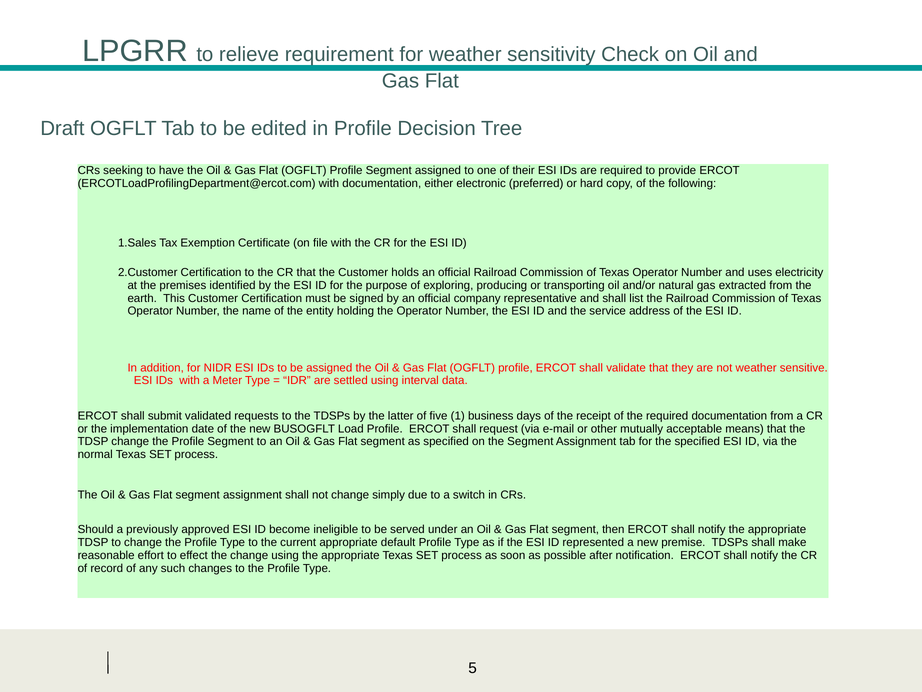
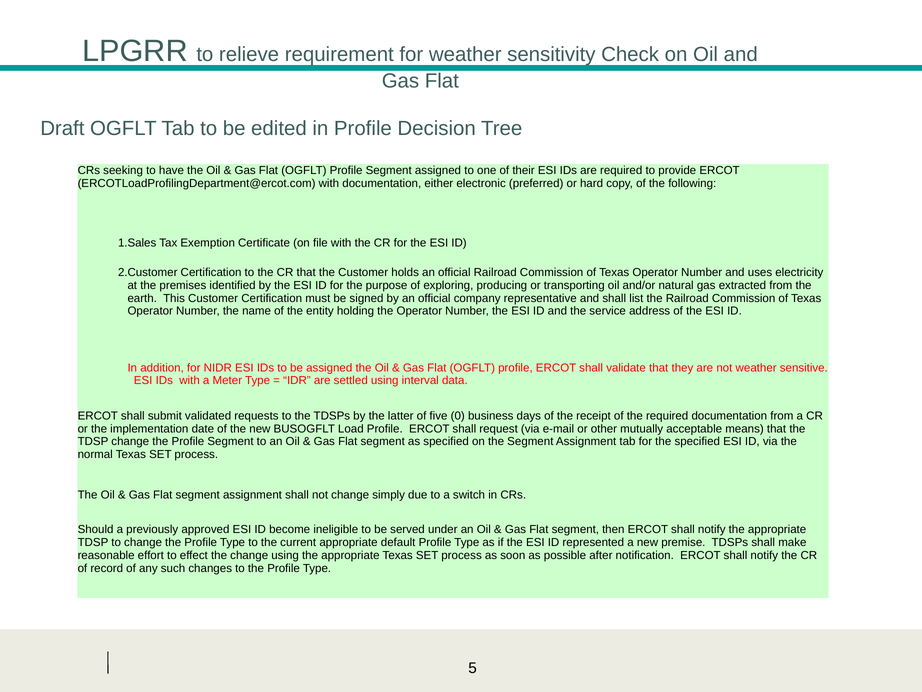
1: 1 -> 0
